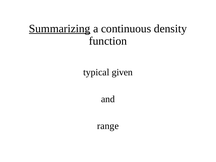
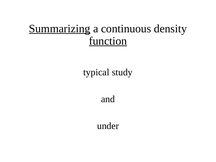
function underline: none -> present
given: given -> study
range: range -> under
